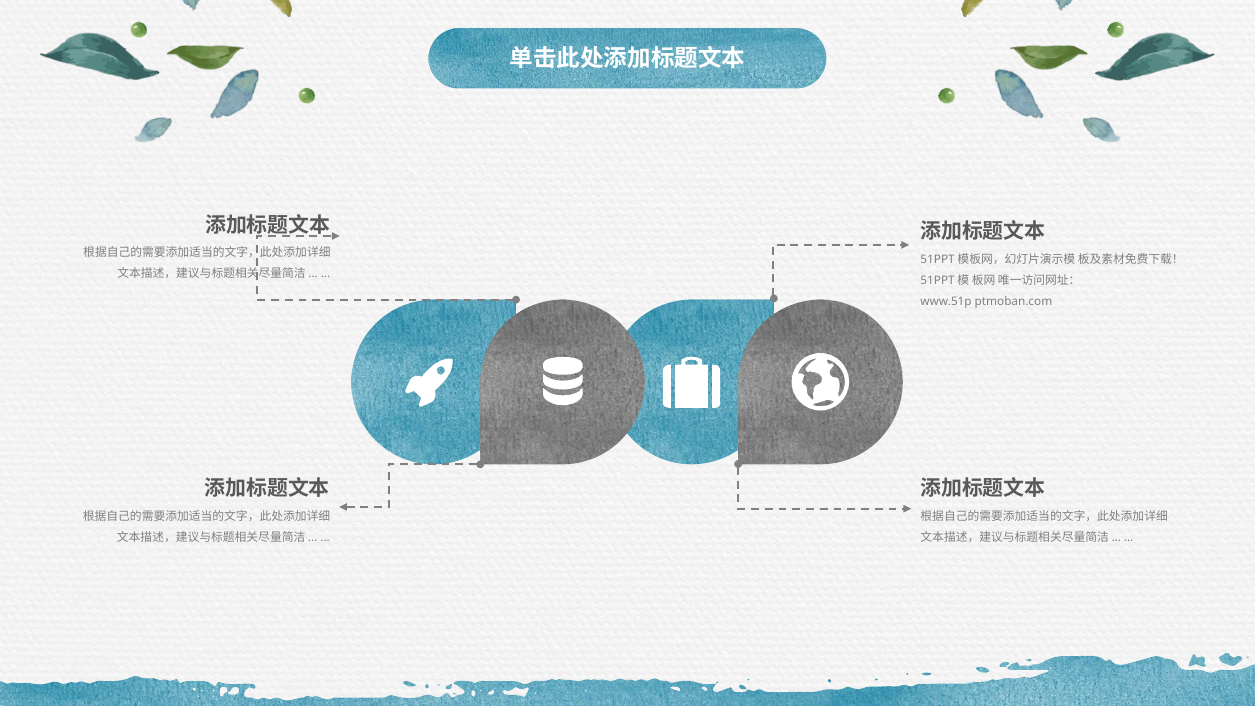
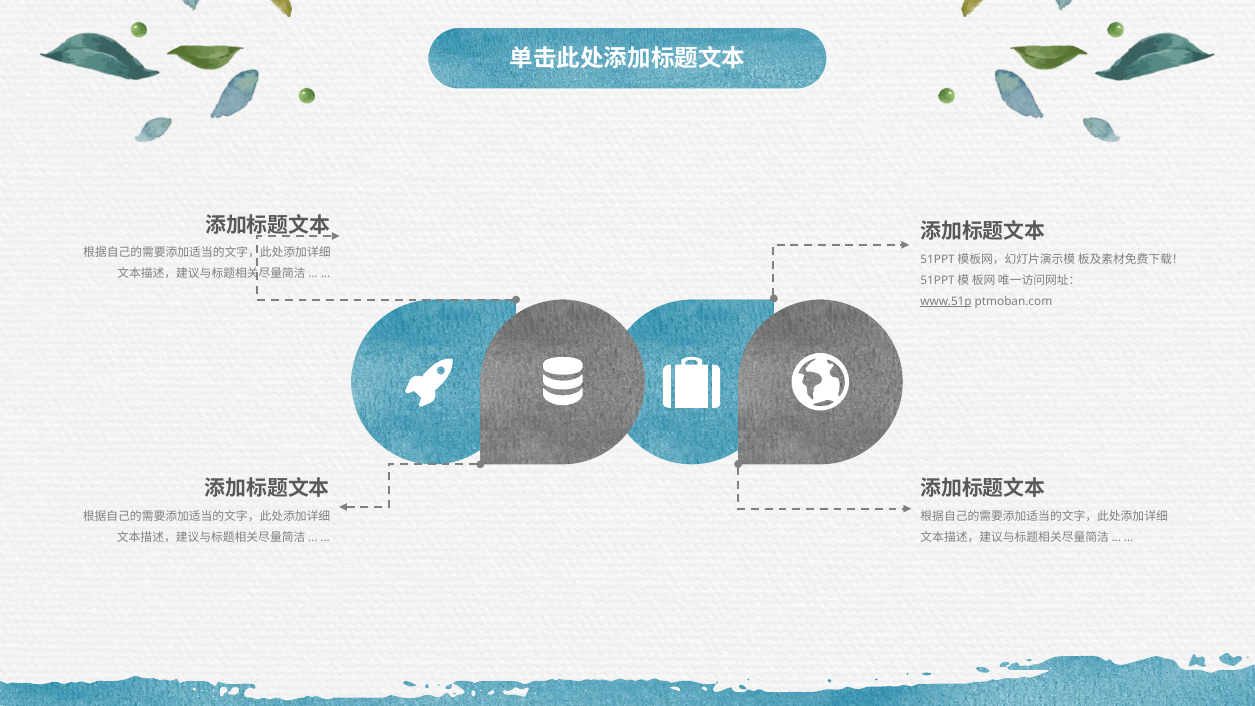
www.51p underline: none -> present
